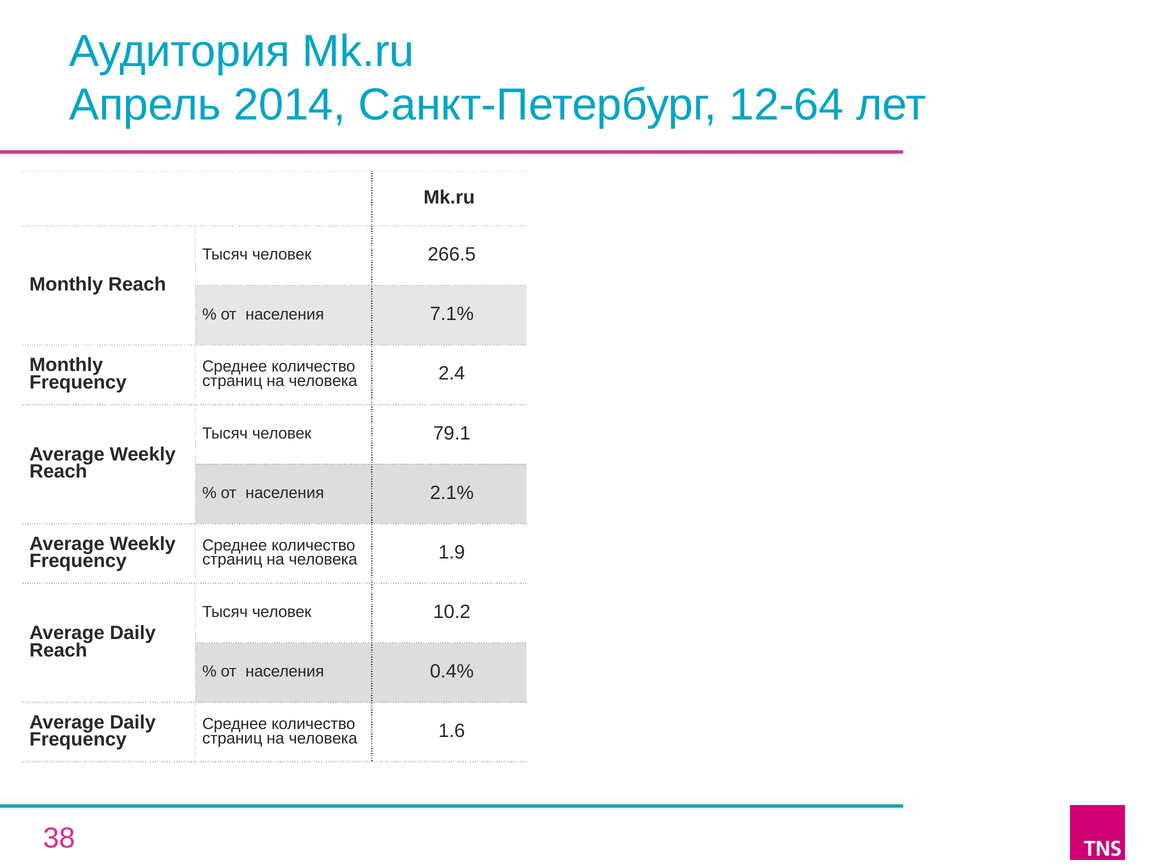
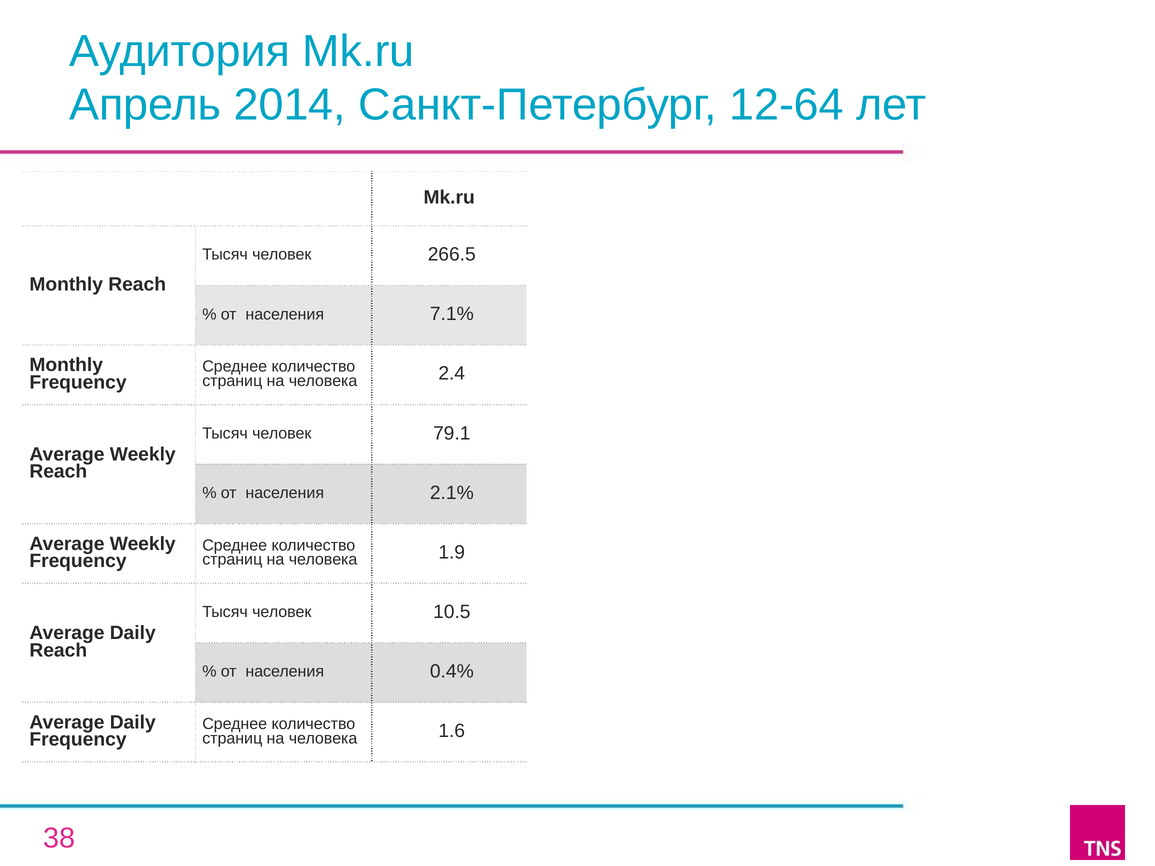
10.2: 10.2 -> 10.5
